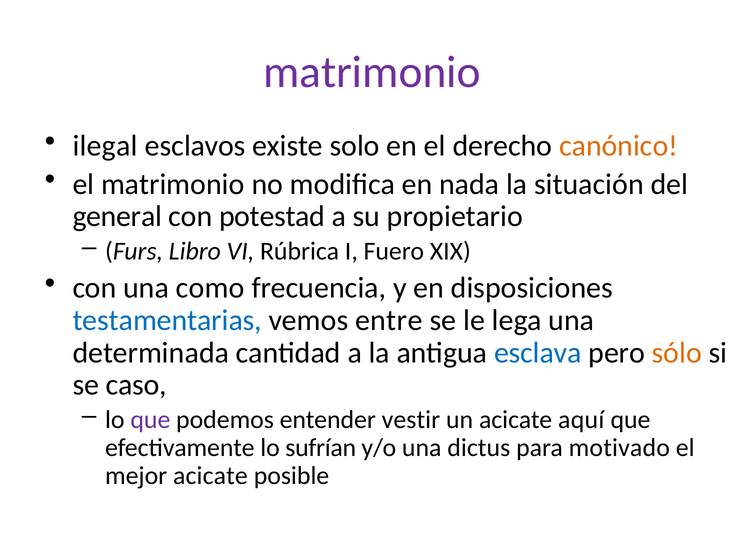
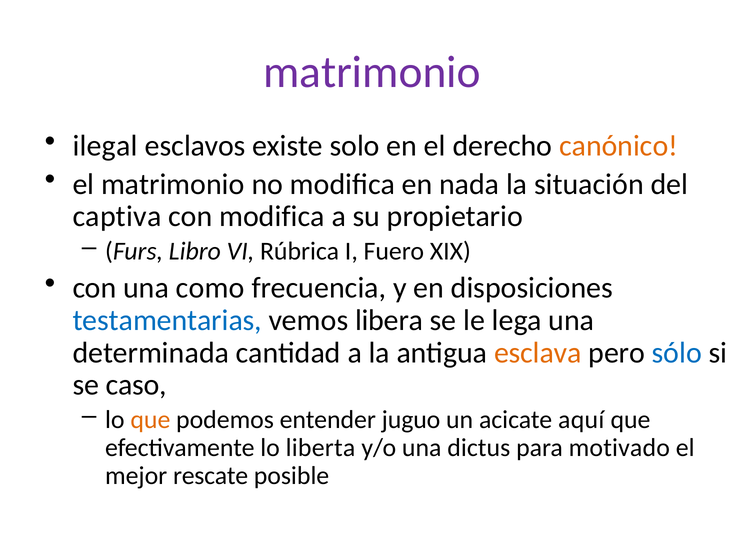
general: general -> captiva
con potestad: potestad -> modifica
entre: entre -> libera
esclava colour: blue -> orange
sólo colour: orange -> blue
que at (150, 420) colour: purple -> orange
vestir: vestir -> juguo
sufrían: sufrían -> liberta
mejor acicate: acicate -> rescate
